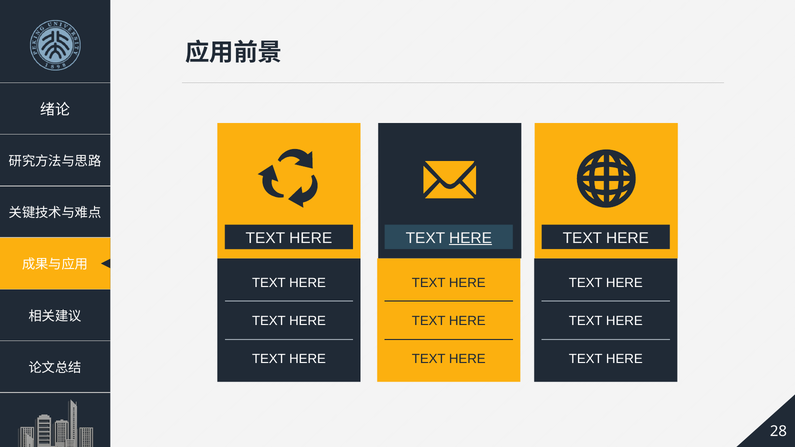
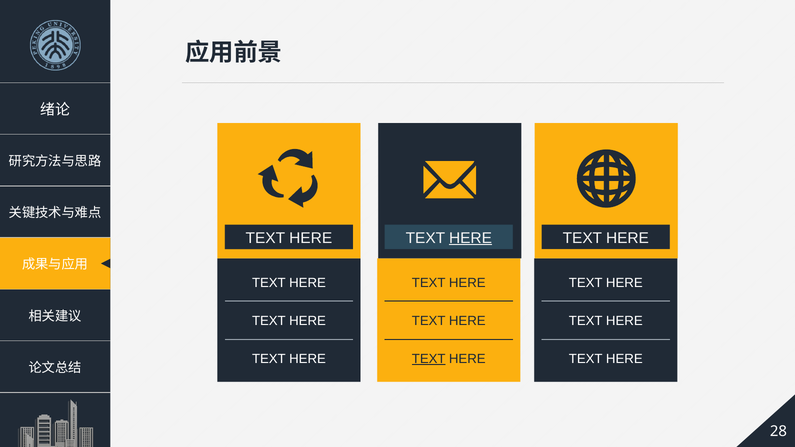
TEXT at (429, 359) underline: none -> present
